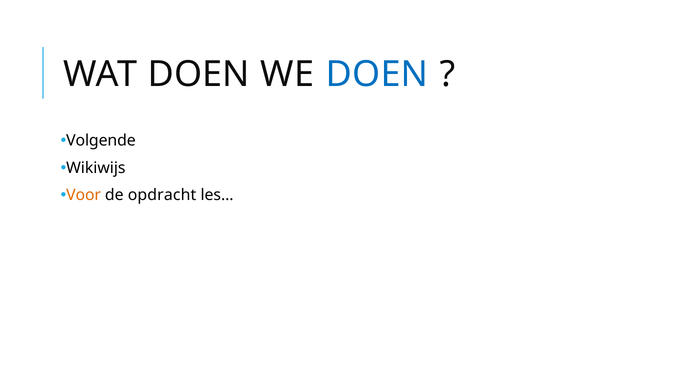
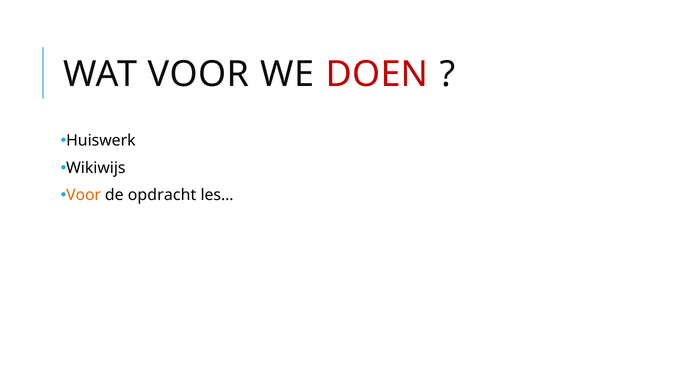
WAT DOEN: DOEN -> VOOR
DOEN at (377, 74) colour: blue -> red
Volgende: Volgende -> Huiswerk
